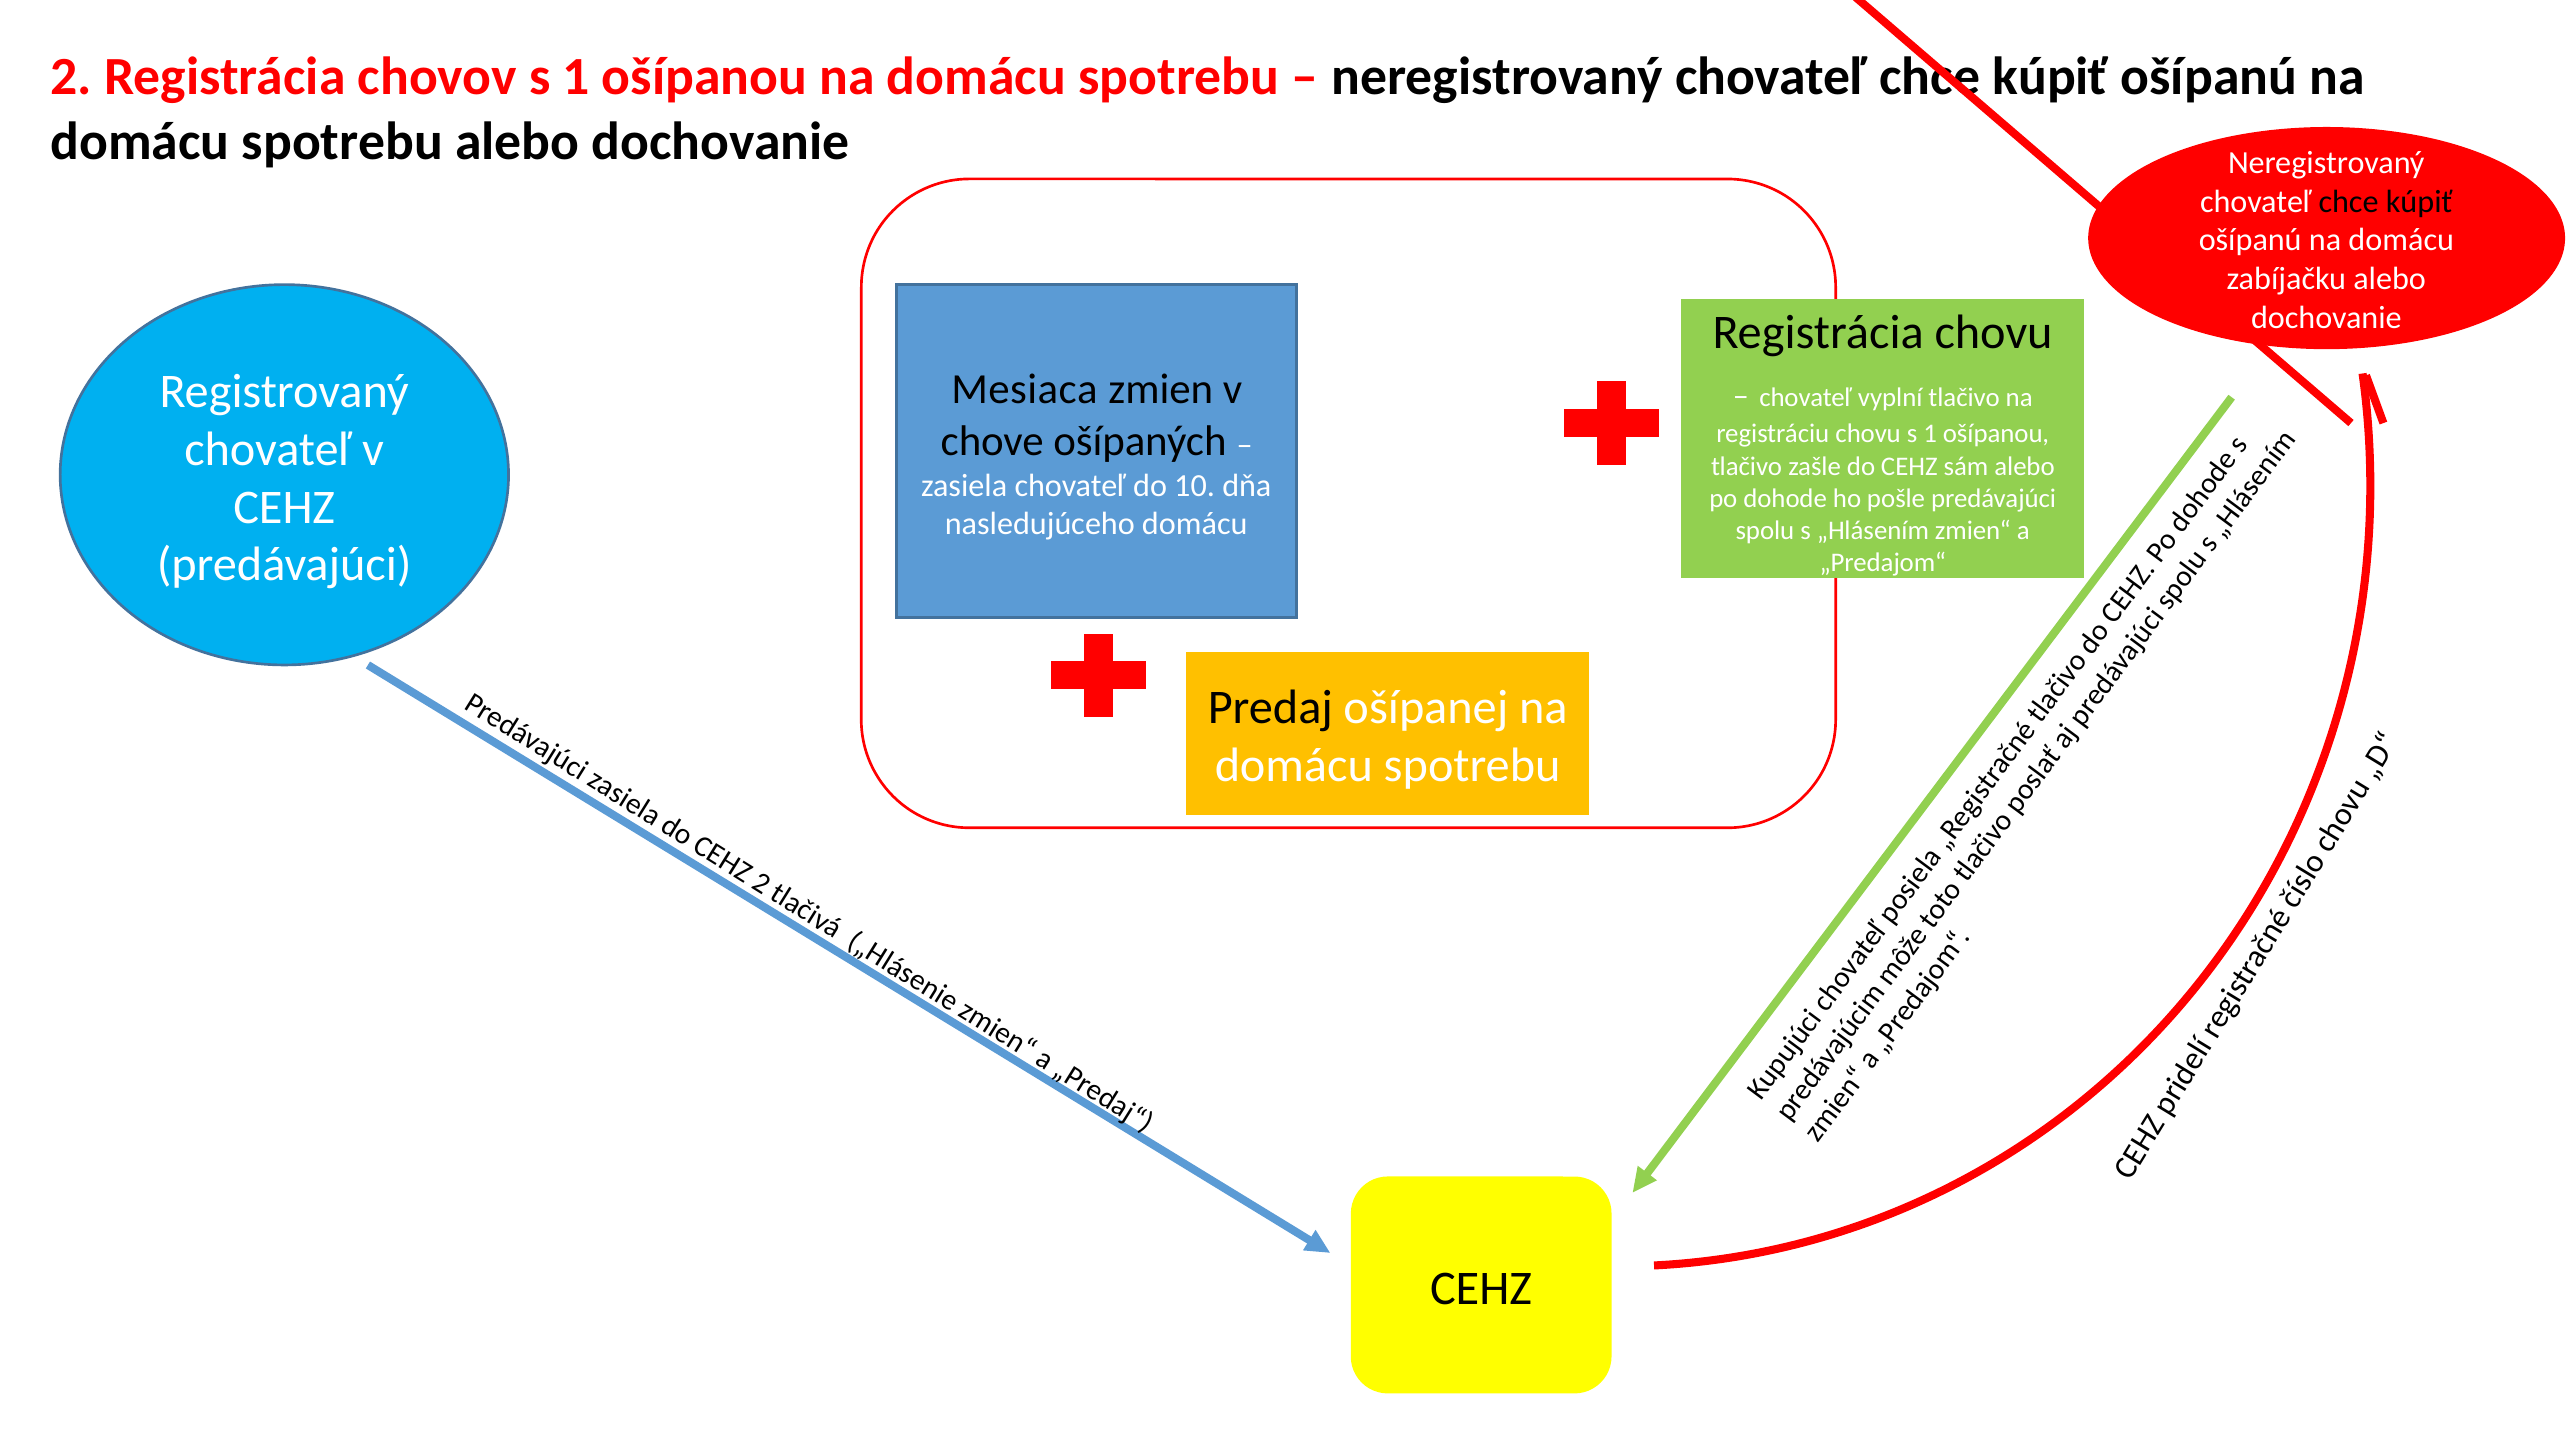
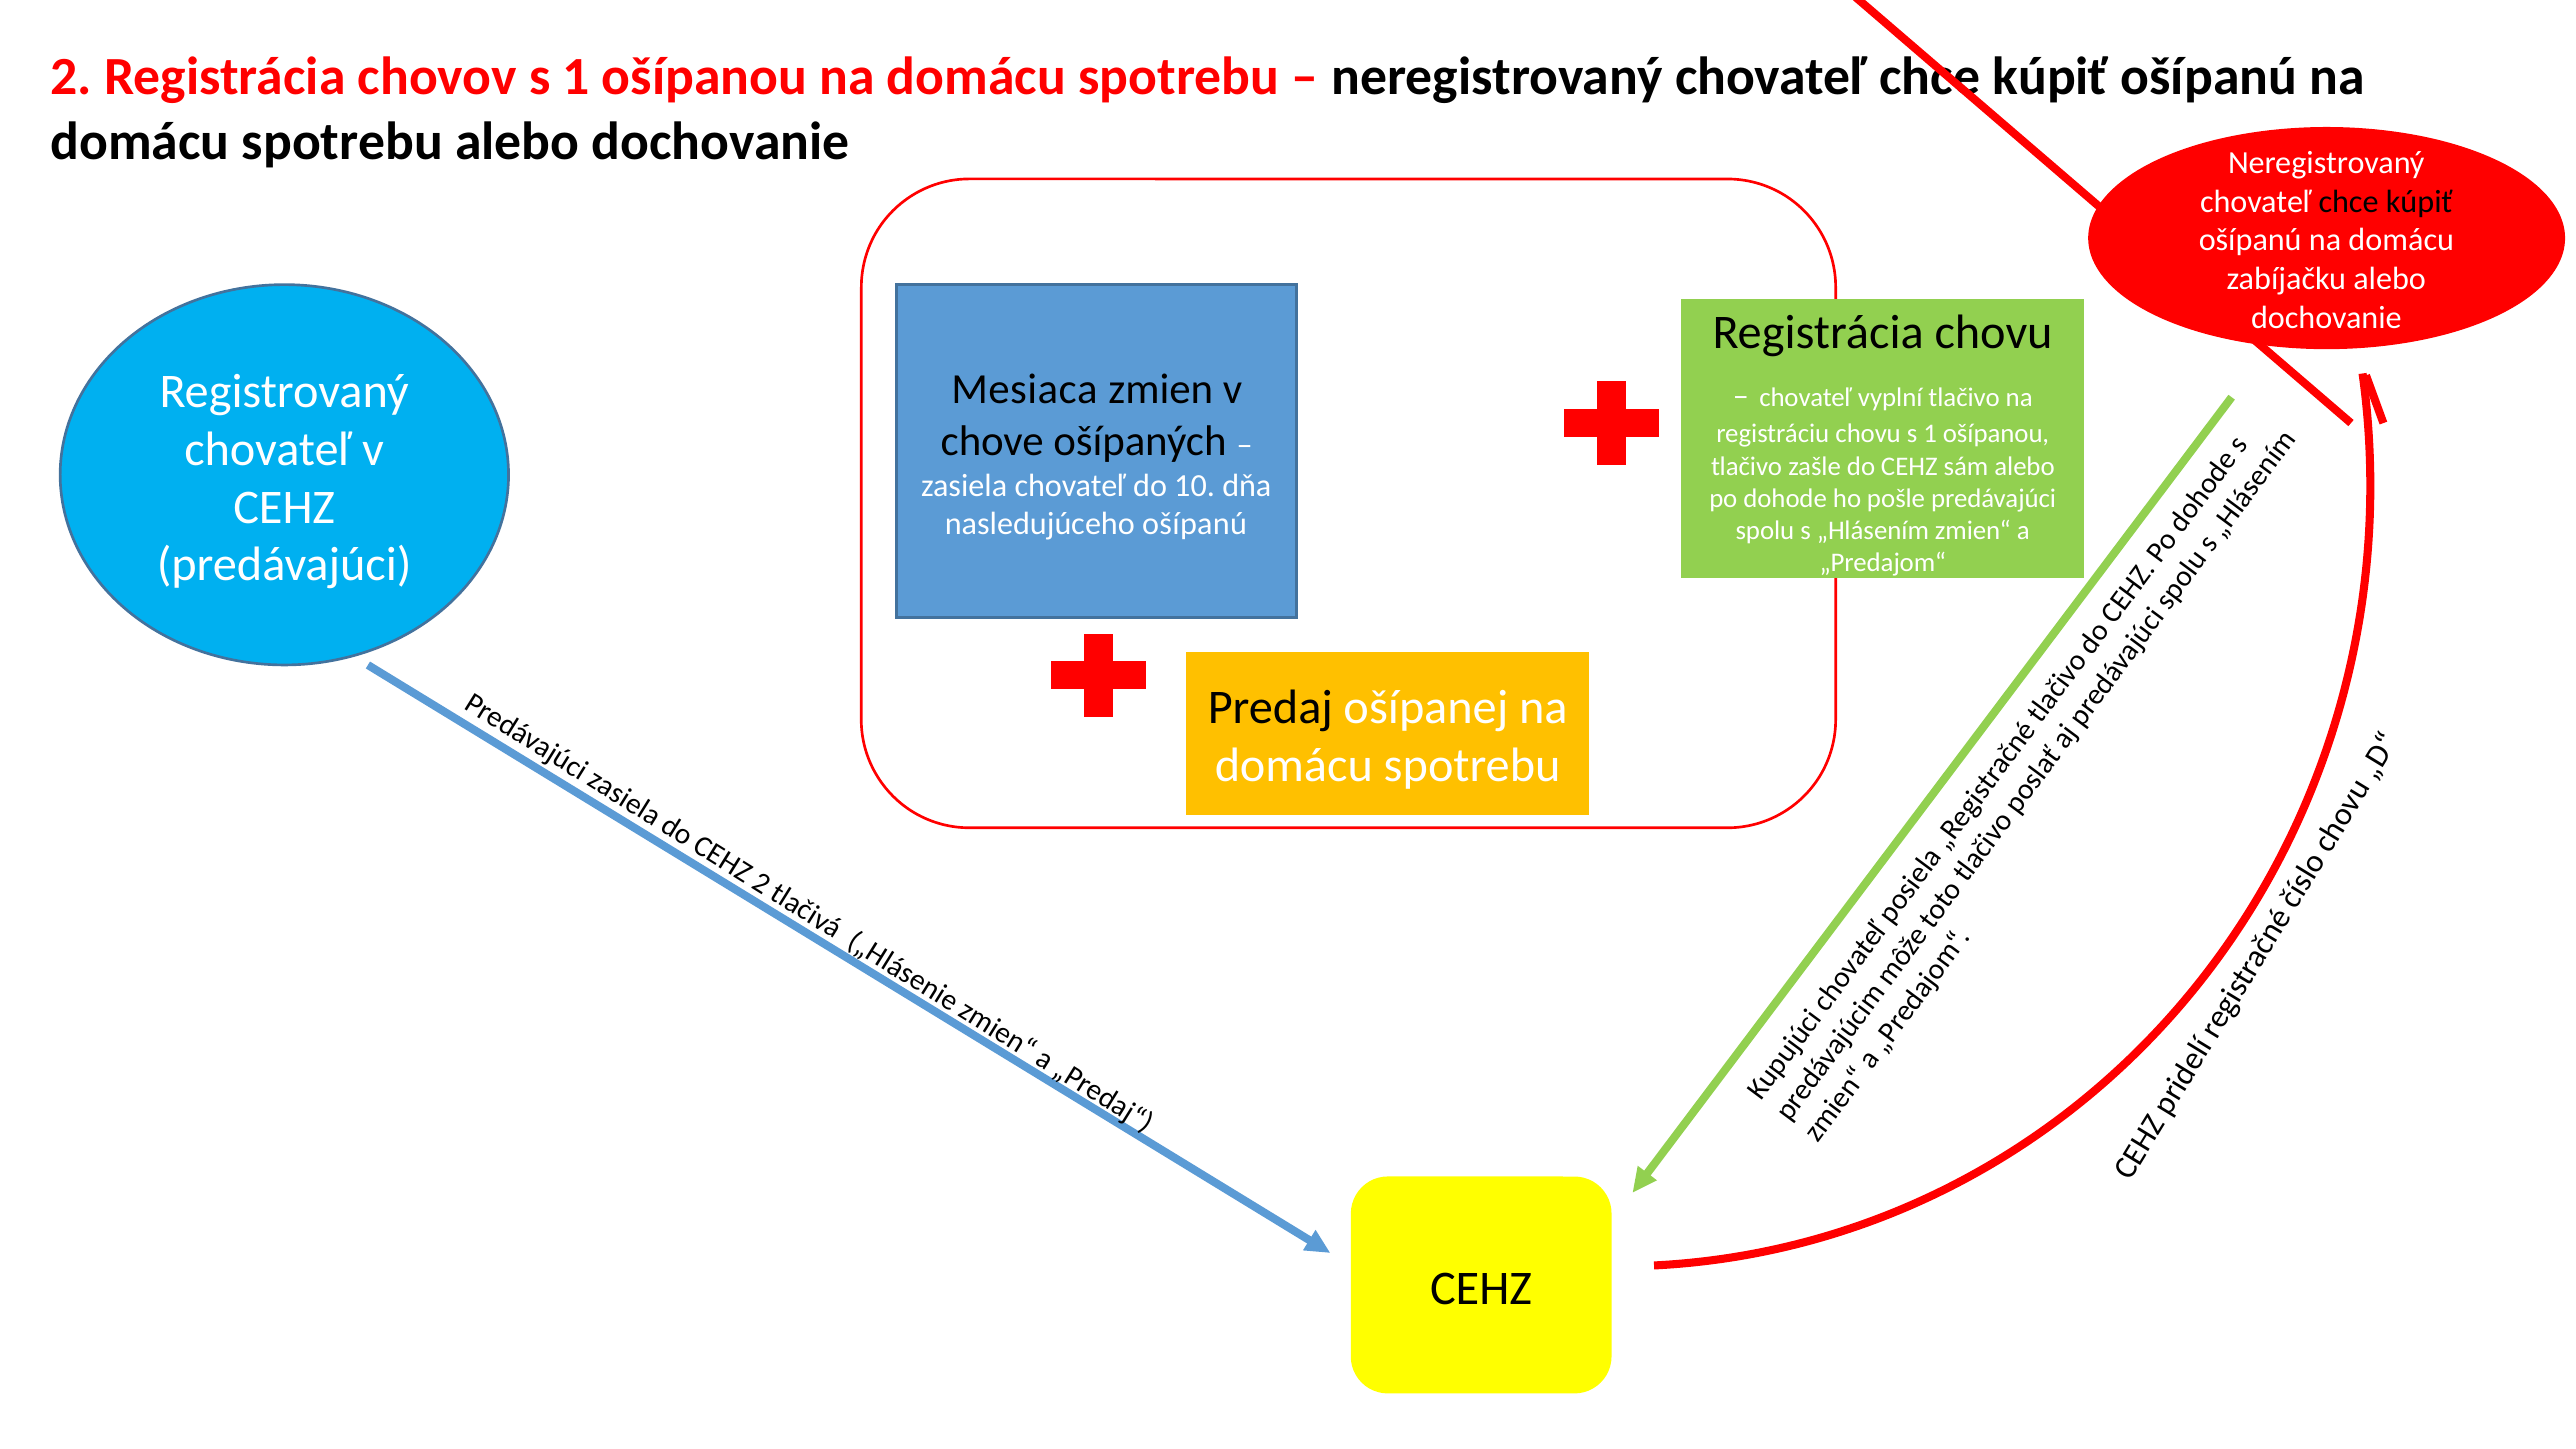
nasledujúceho domácu: domácu -> ošípanú
